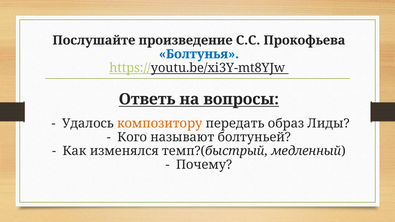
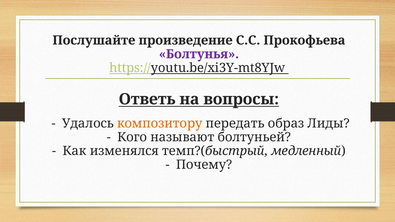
Болтунья colour: blue -> purple
